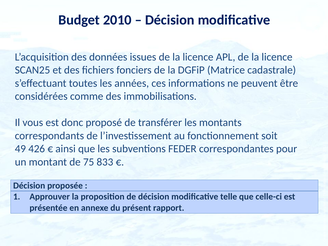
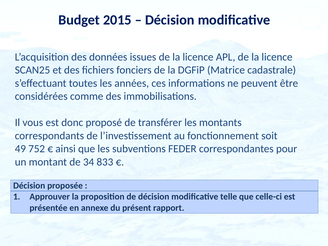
2010: 2010 -> 2015
426: 426 -> 752
75: 75 -> 34
